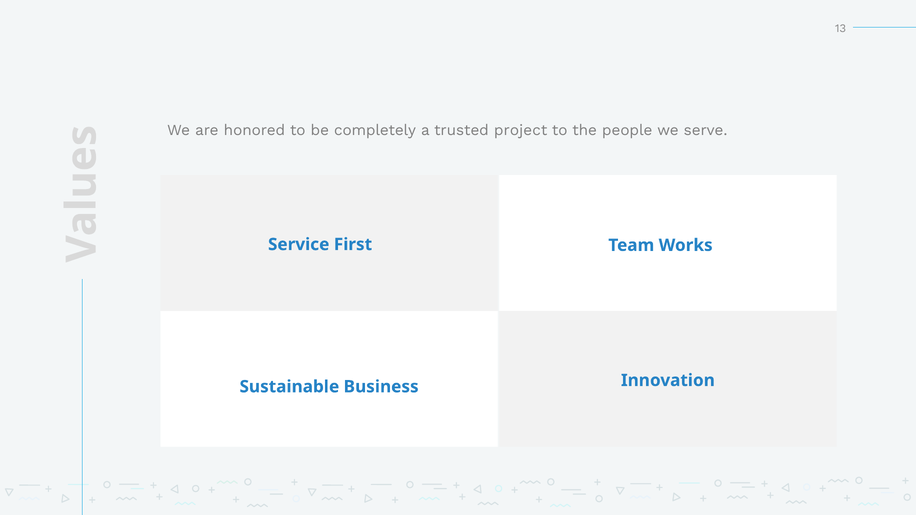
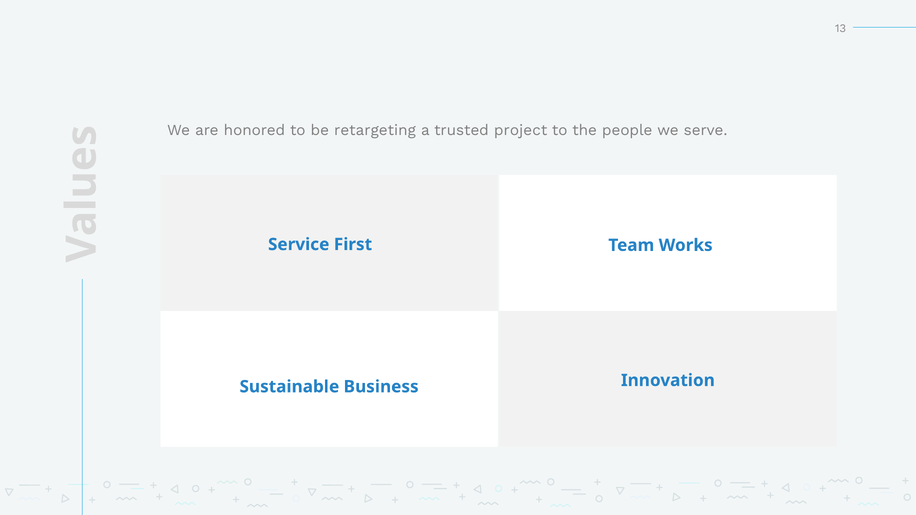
completely: completely -> retargeting
